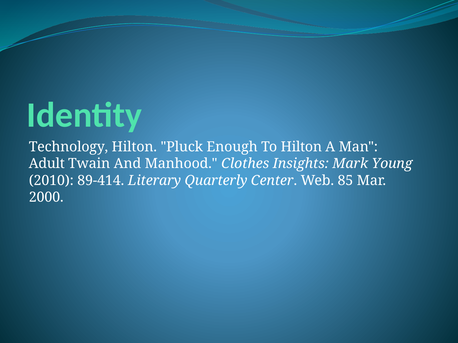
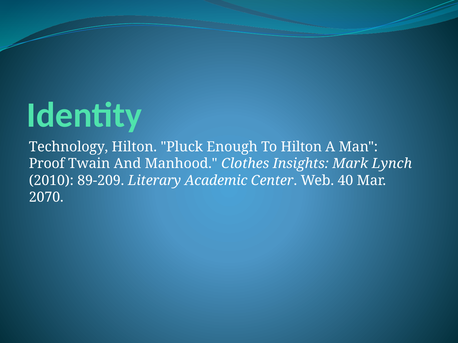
Adult: Adult -> Proof
Young: Young -> Lynch
89-414: 89-414 -> 89-209
Quarterly: Quarterly -> Academic
85: 85 -> 40
2000: 2000 -> 2070
